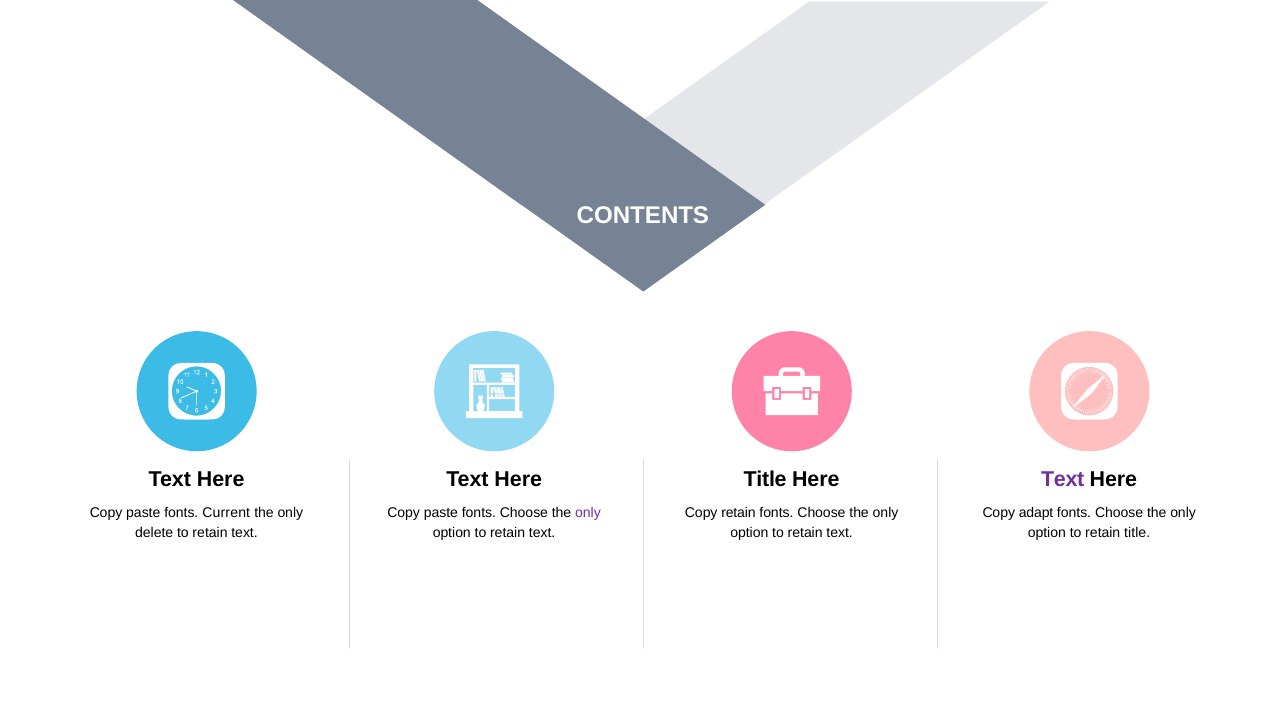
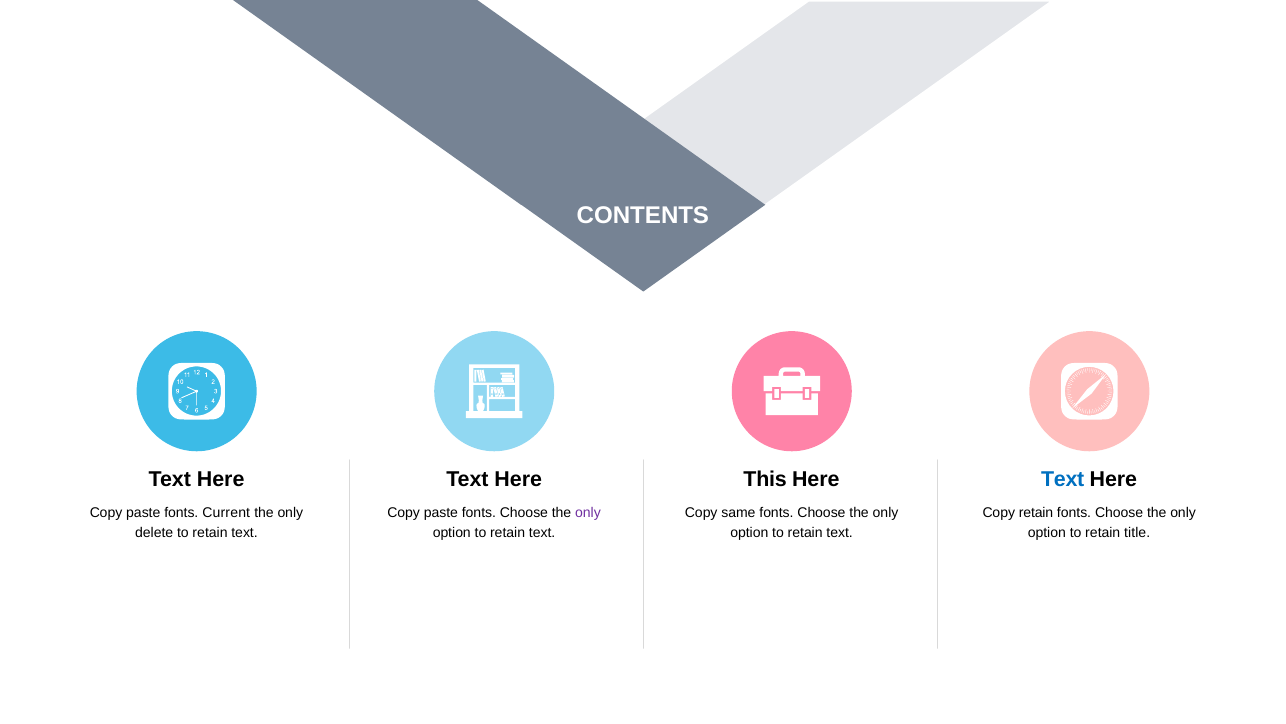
Title at (765, 479): Title -> This
Text at (1063, 479) colour: purple -> blue
Copy retain: retain -> same
Copy adapt: adapt -> retain
